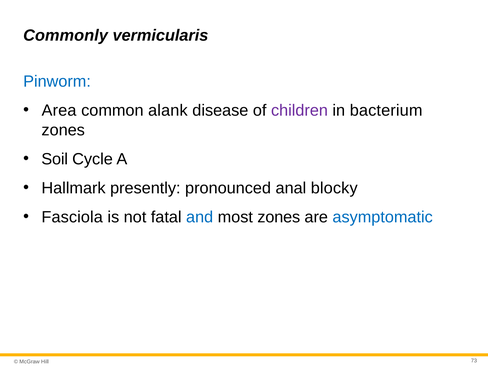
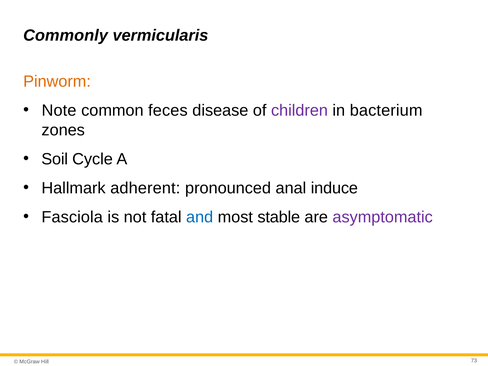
Pinworm colour: blue -> orange
Area: Area -> Note
alank: alank -> feces
presently: presently -> adherent
blocky: blocky -> induce
most zones: zones -> stable
asymptomatic colour: blue -> purple
